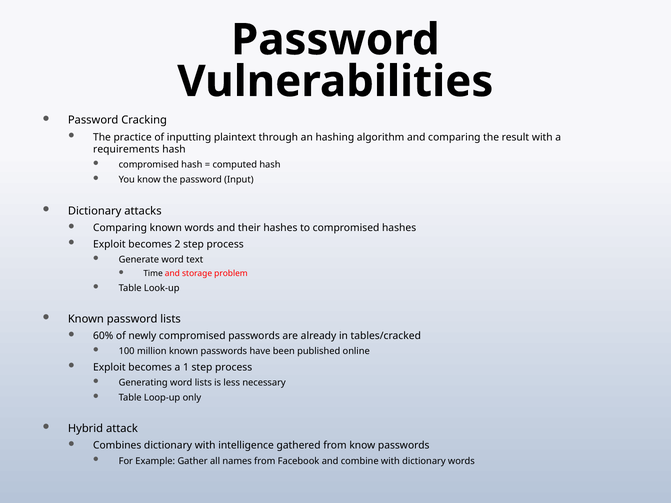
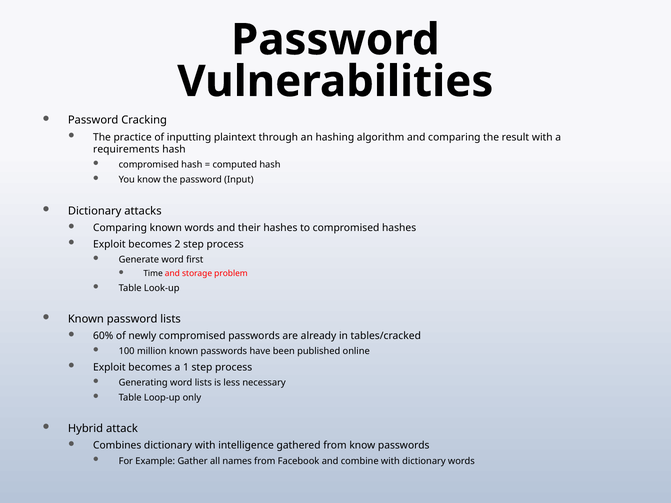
text: text -> first
